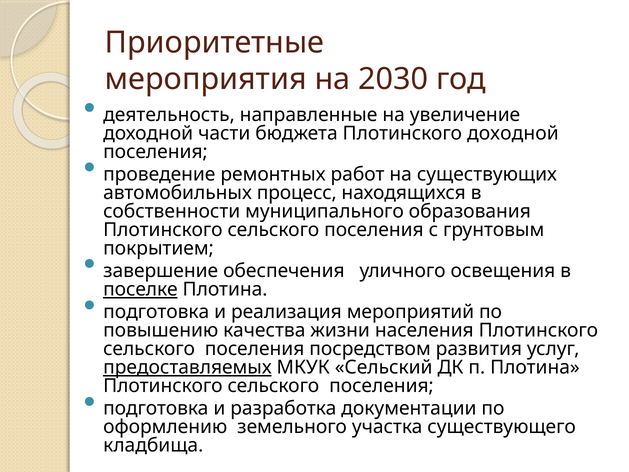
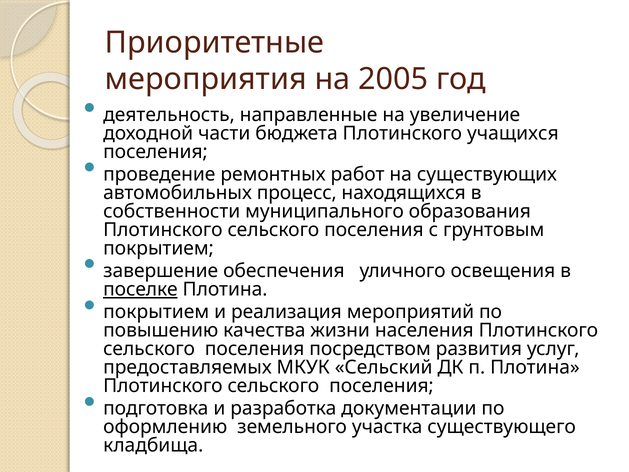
2030: 2030 -> 2005
Плотинского доходной: доходной -> учащихся
подготовка at (156, 312): подготовка -> покрытием
предоставляемых underline: present -> none
